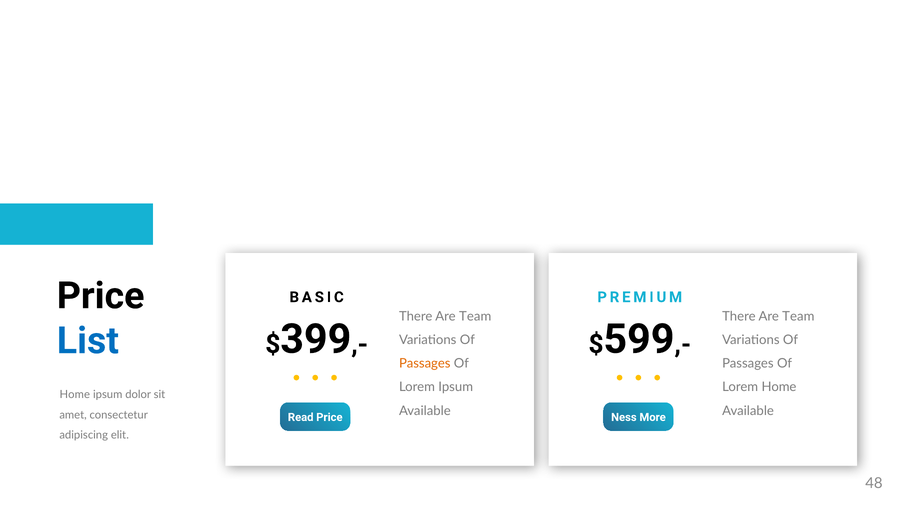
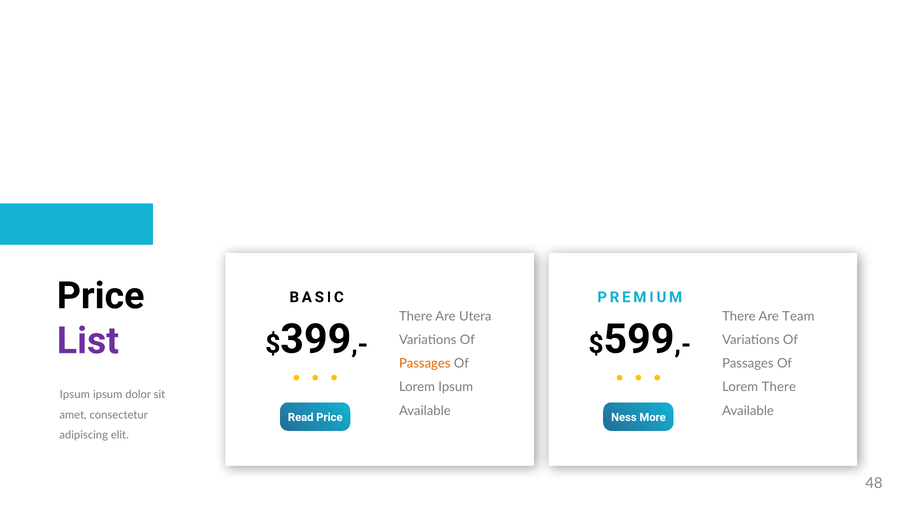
Team at (475, 316): Team -> Utera
List colour: blue -> purple
Lorem Home: Home -> There
Home at (75, 395): Home -> Ipsum
